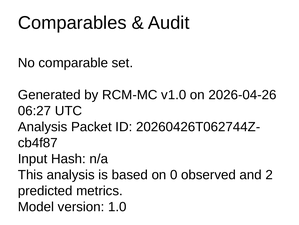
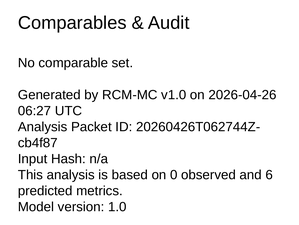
2: 2 -> 6
